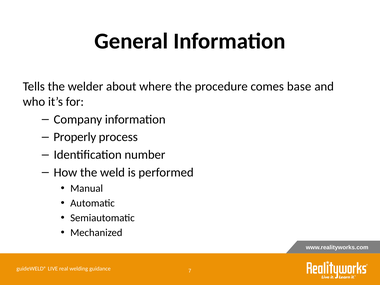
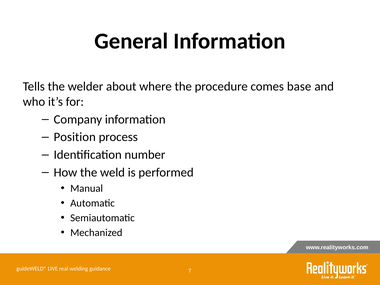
Properly: Properly -> Position
